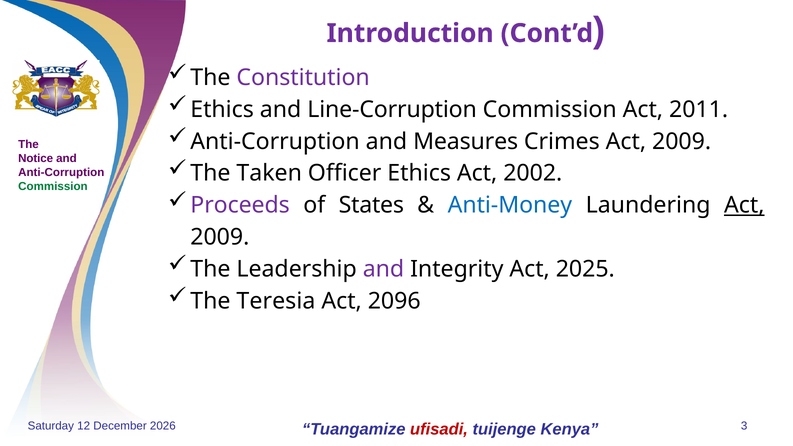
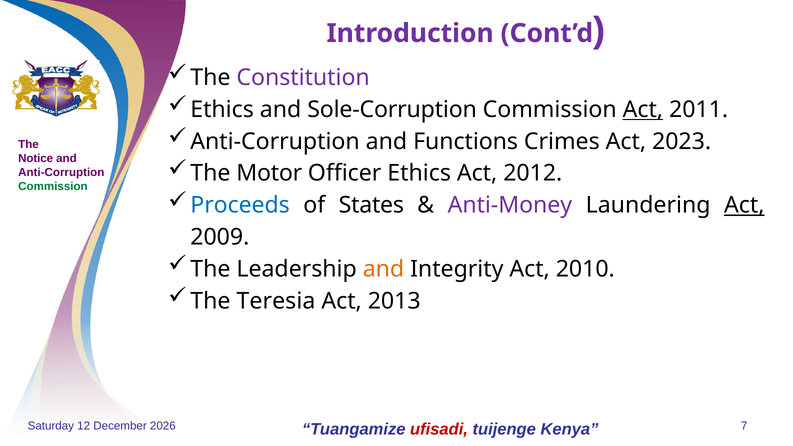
Line-Corruption: Line-Corruption -> Sole-Corruption
Act at (643, 110) underline: none -> present
Measures: Measures -> Functions
Crimes Act 2009: 2009 -> 2023
Taken: Taken -> Motor
2002: 2002 -> 2012
Proceeds colour: purple -> blue
Anti-Money colour: blue -> purple
and at (383, 269) colour: purple -> orange
2025: 2025 -> 2010
2096: 2096 -> 2013
3: 3 -> 7
